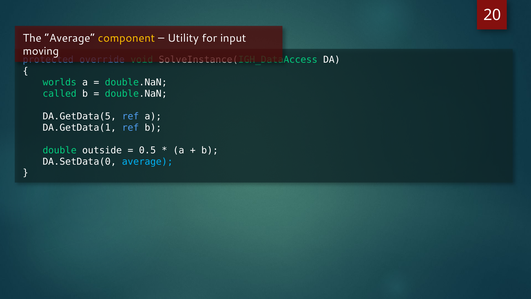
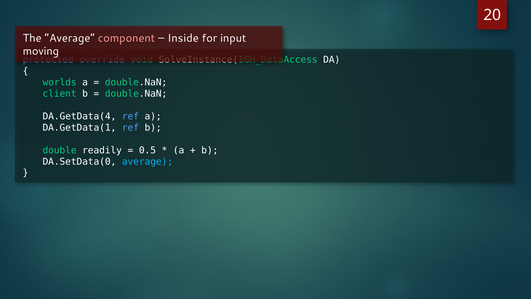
component colour: yellow -> pink
Utility: Utility -> Inside
called: called -> client
DA.GetData(5: DA.GetData(5 -> DA.GetData(4
outside: outside -> readily
